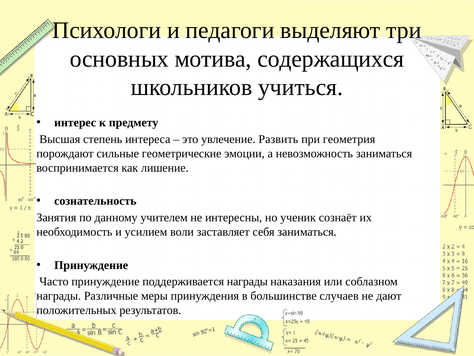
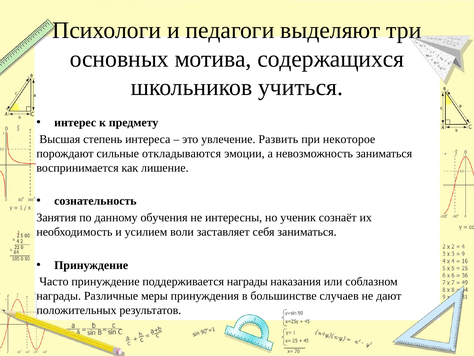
геометрия: геометрия -> некоторое
геометрические: геометрические -> откладываются
учителем: учителем -> обучения
